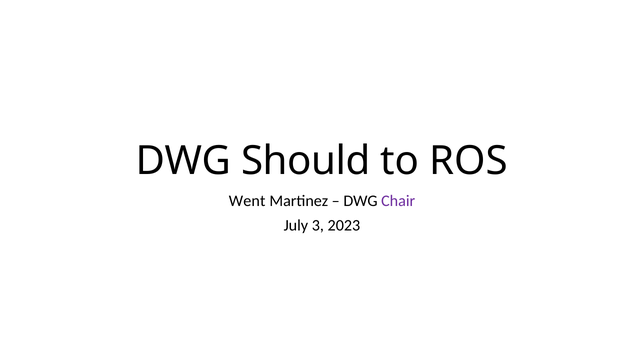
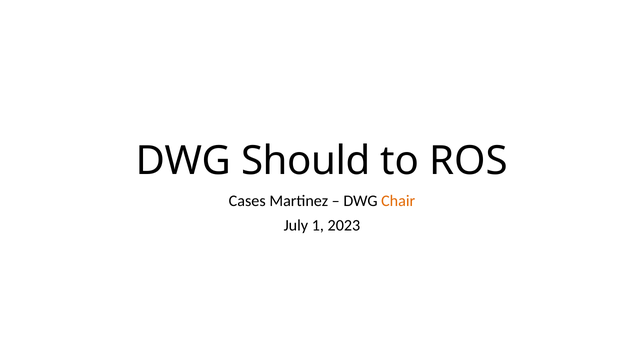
Went: Went -> Cases
Chair colour: purple -> orange
3: 3 -> 1
